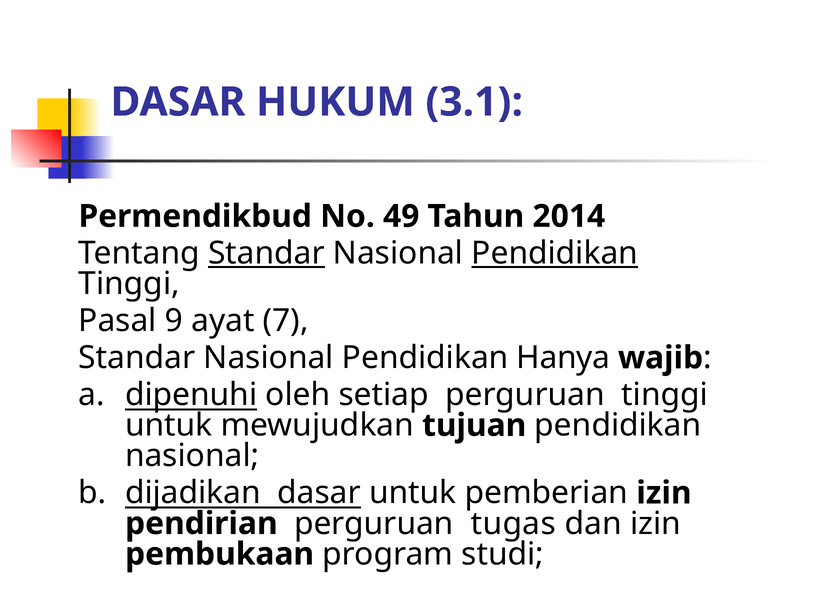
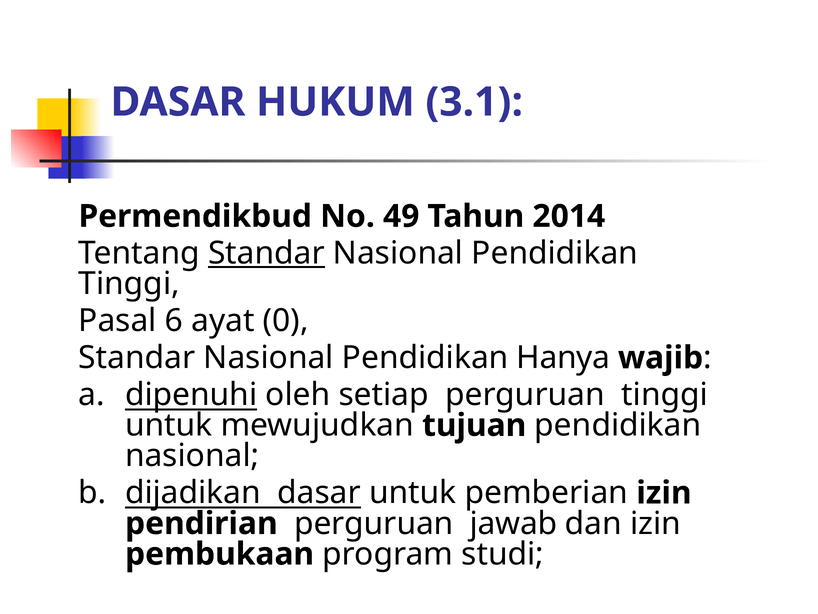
Pendidikan at (555, 253) underline: present -> none
9: 9 -> 6
7: 7 -> 0
tugas: tugas -> jawab
